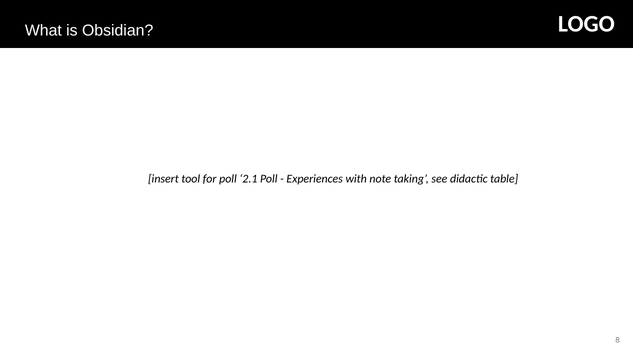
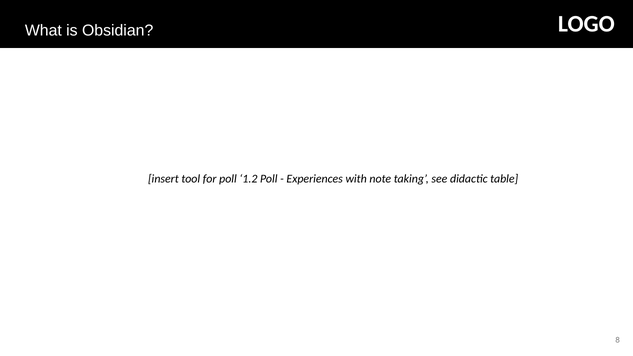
2.1: 2.1 -> 1.2
